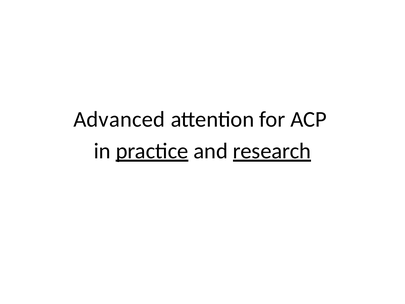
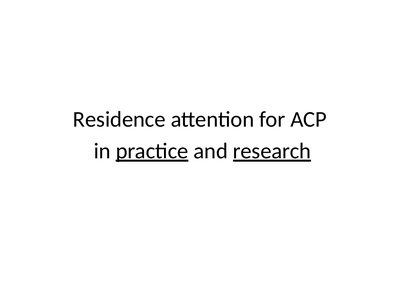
Advanced: Advanced -> Residence
